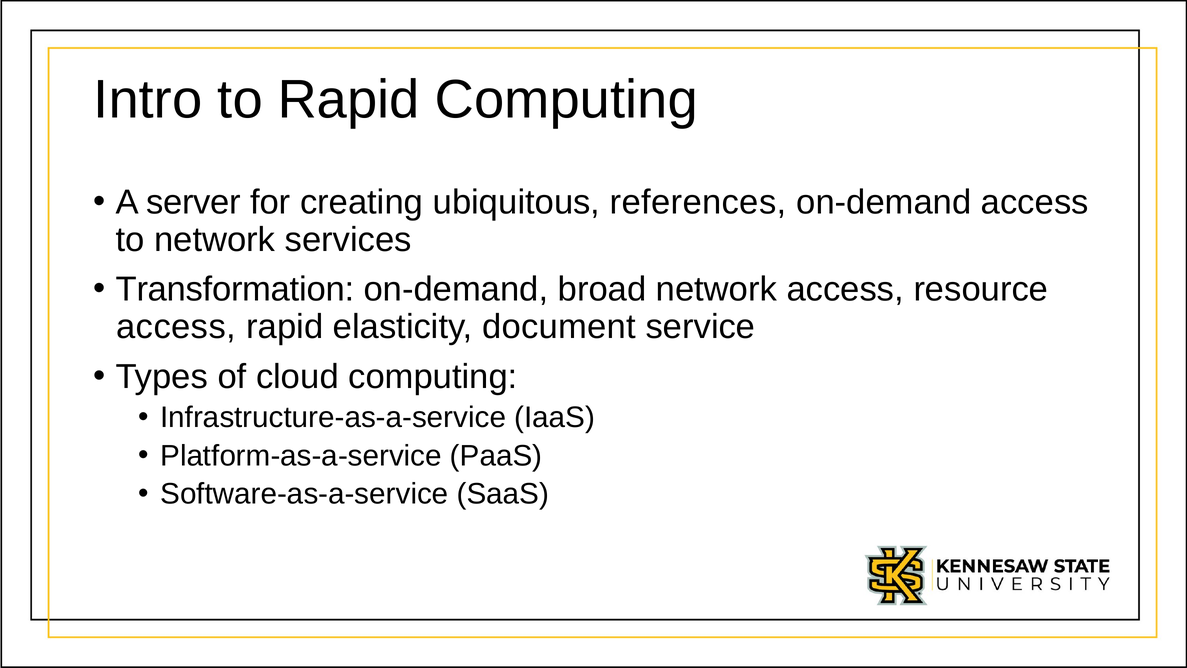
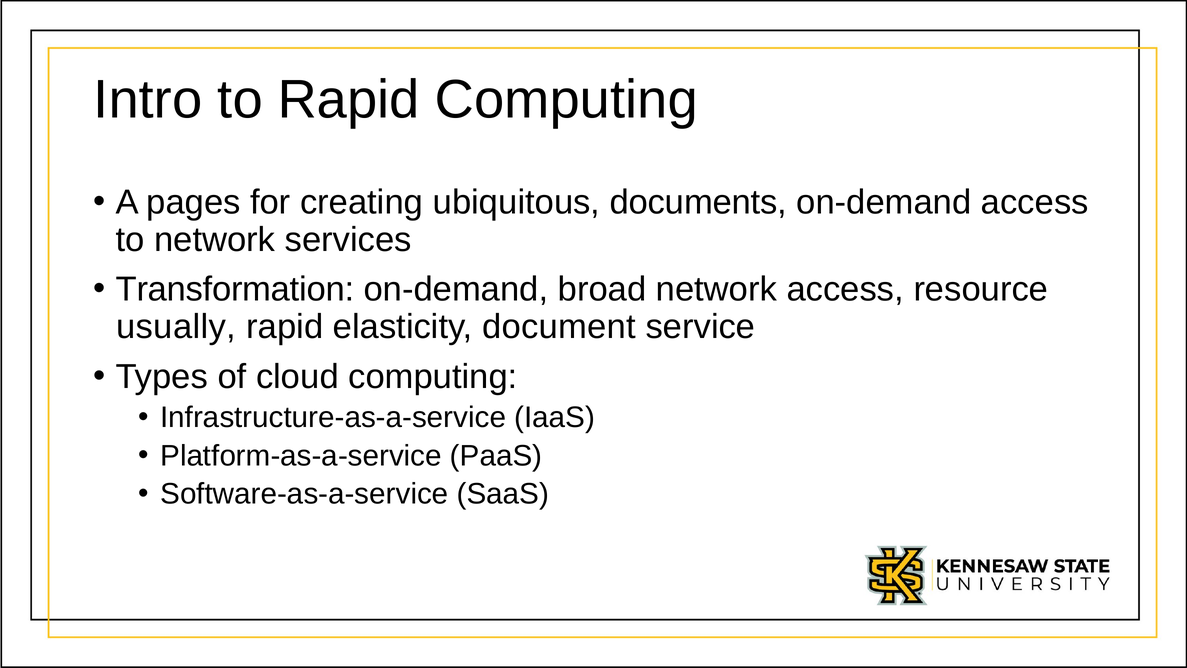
server: server -> pages
references: references -> documents
access at (176, 327): access -> usually
